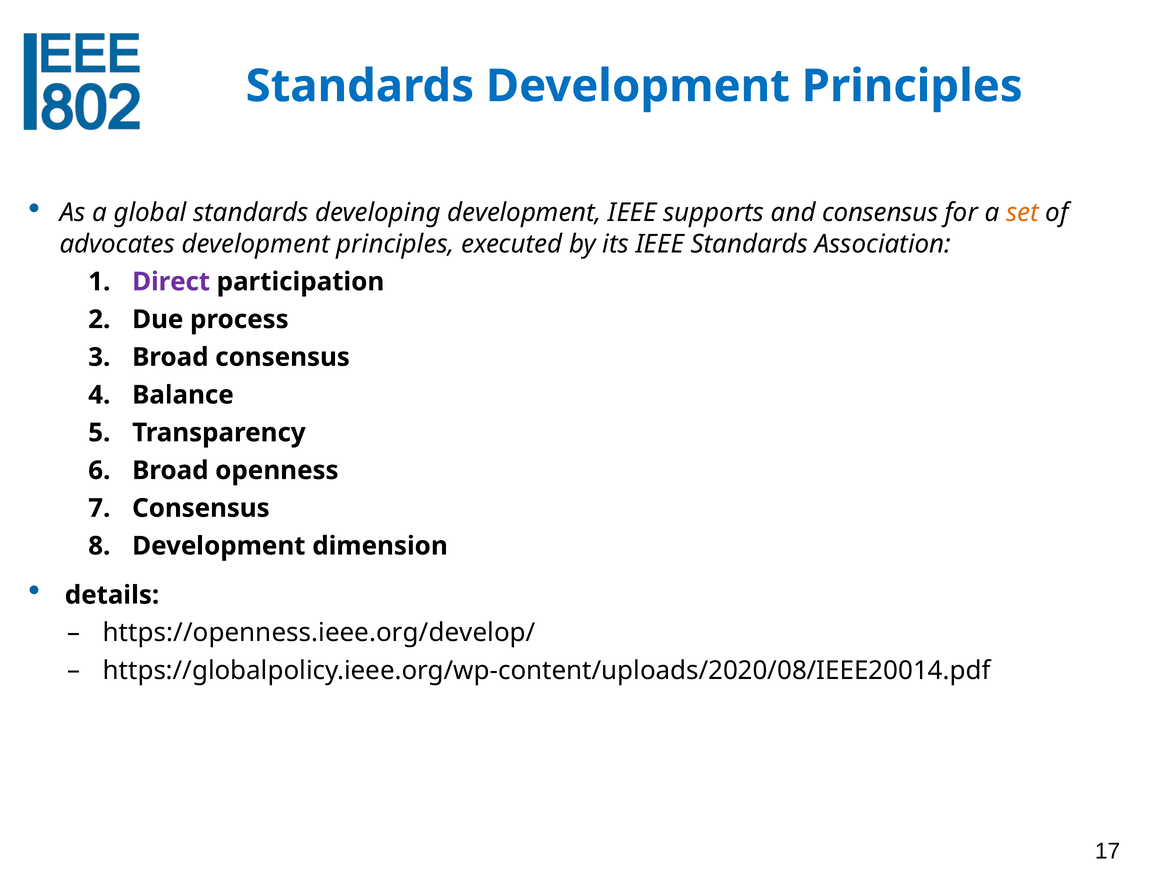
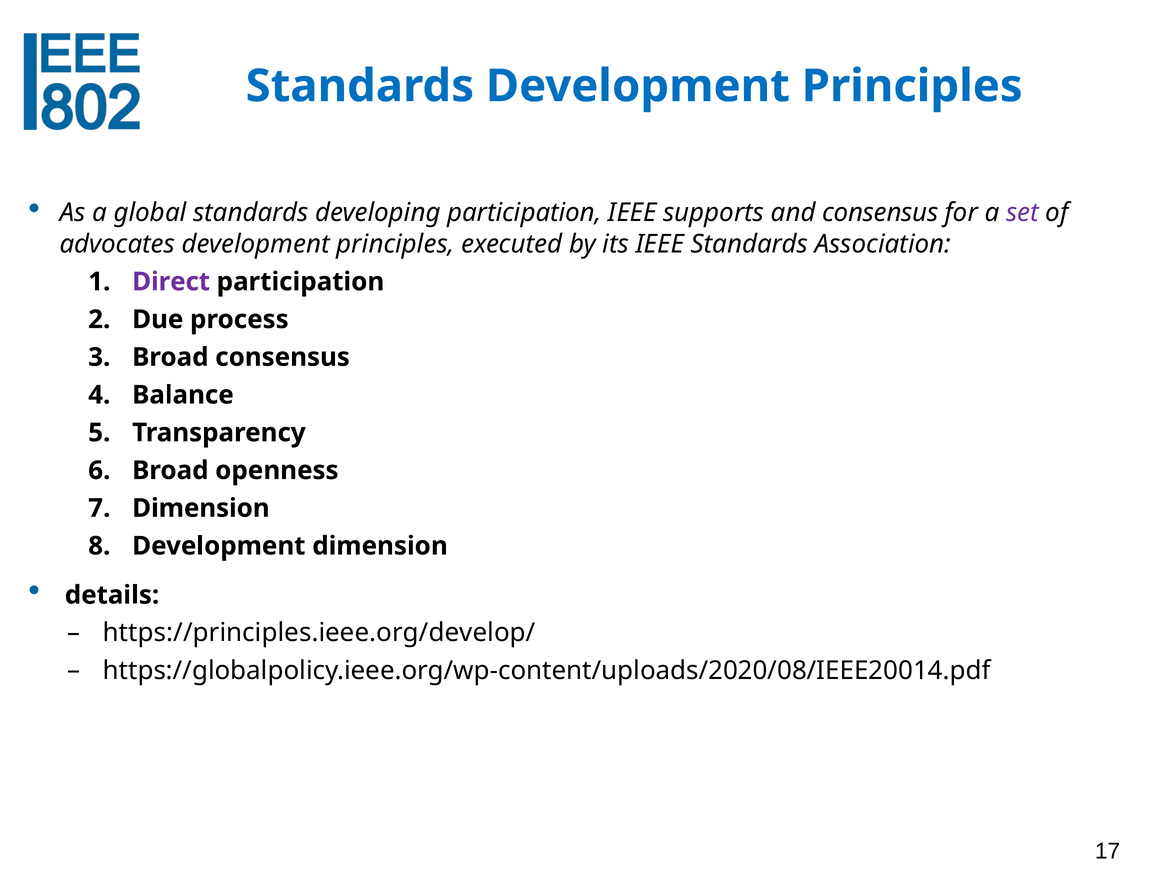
developing development: development -> participation
set colour: orange -> purple
Consensus at (201, 508): Consensus -> Dimension
https://openness.ieee.org/develop/: https://openness.ieee.org/develop/ -> https://principles.ieee.org/develop/
